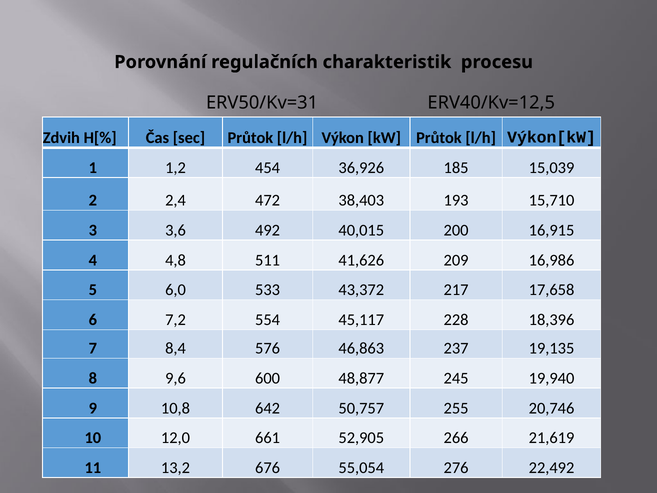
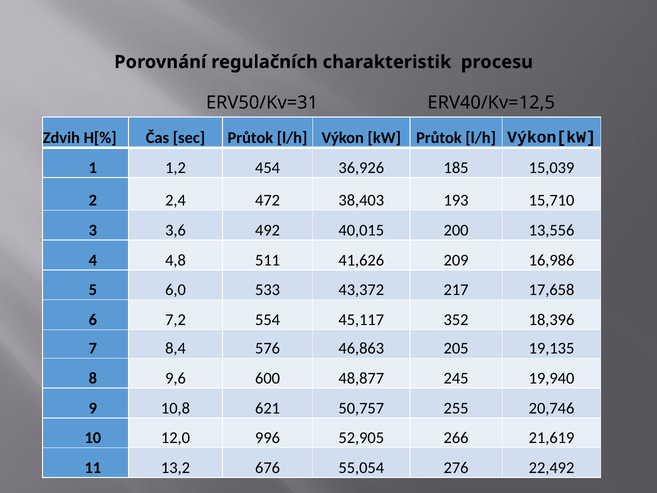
16,915: 16,915 -> 13,556
228: 228 -> 352
237: 237 -> 205
642: 642 -> 621
661: 661 -> 996
